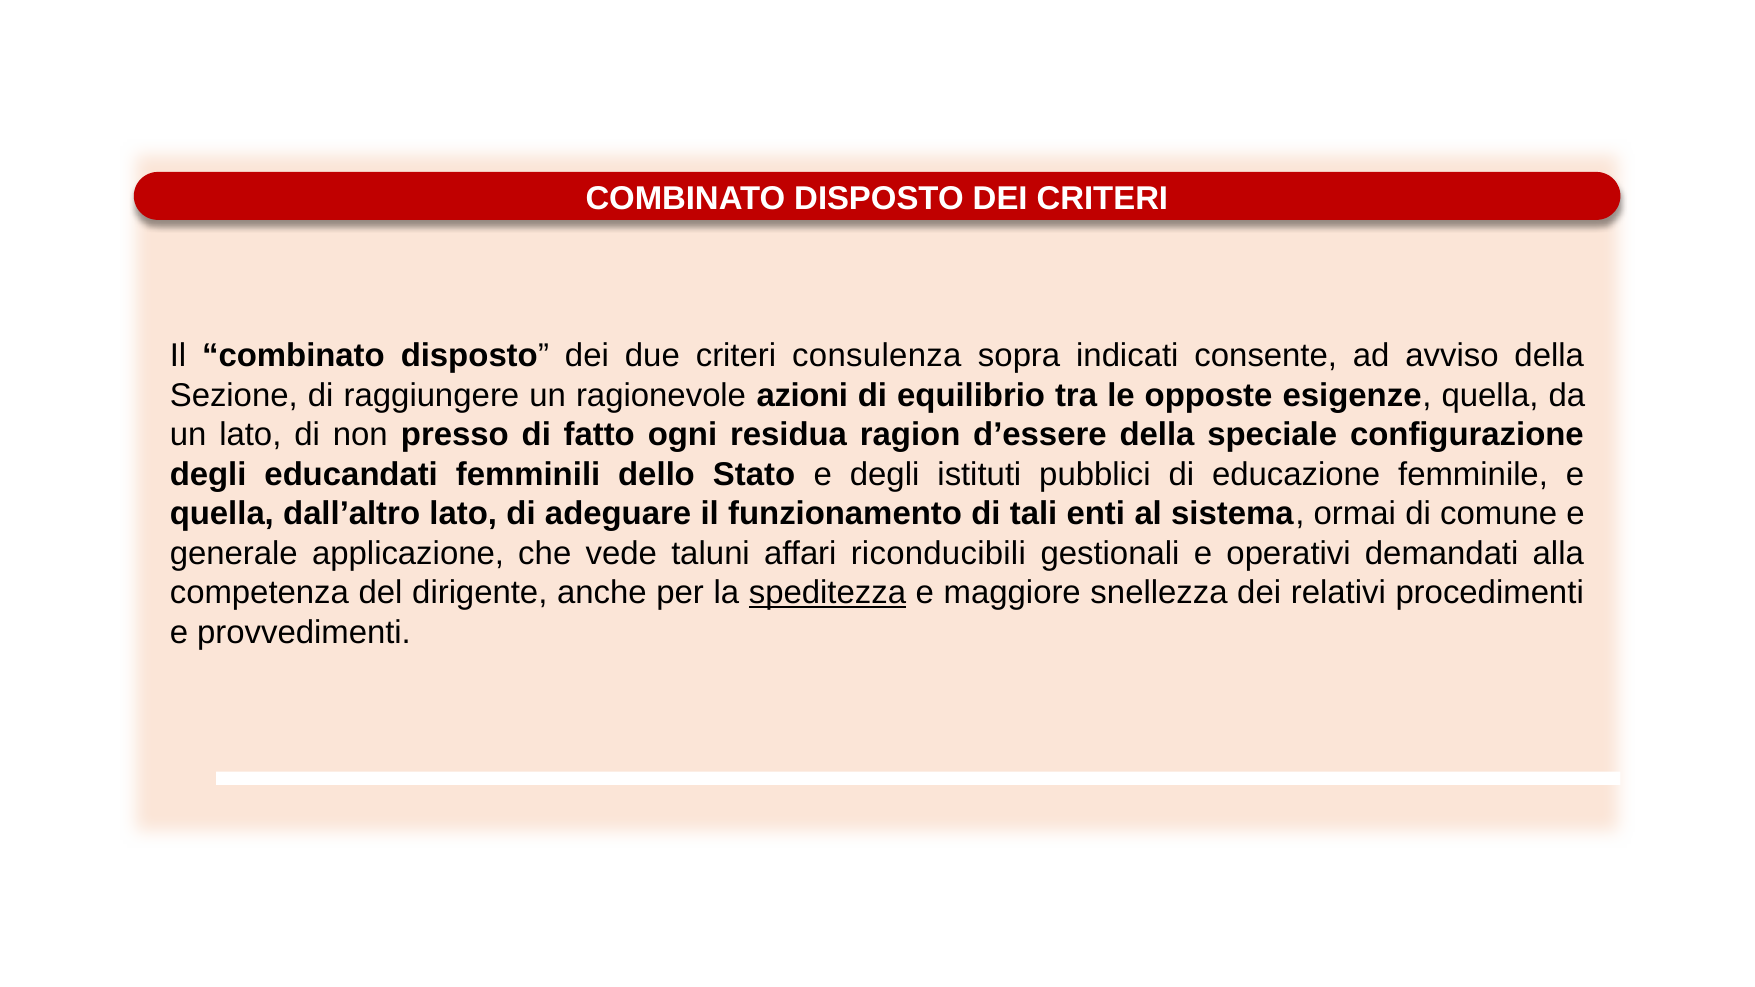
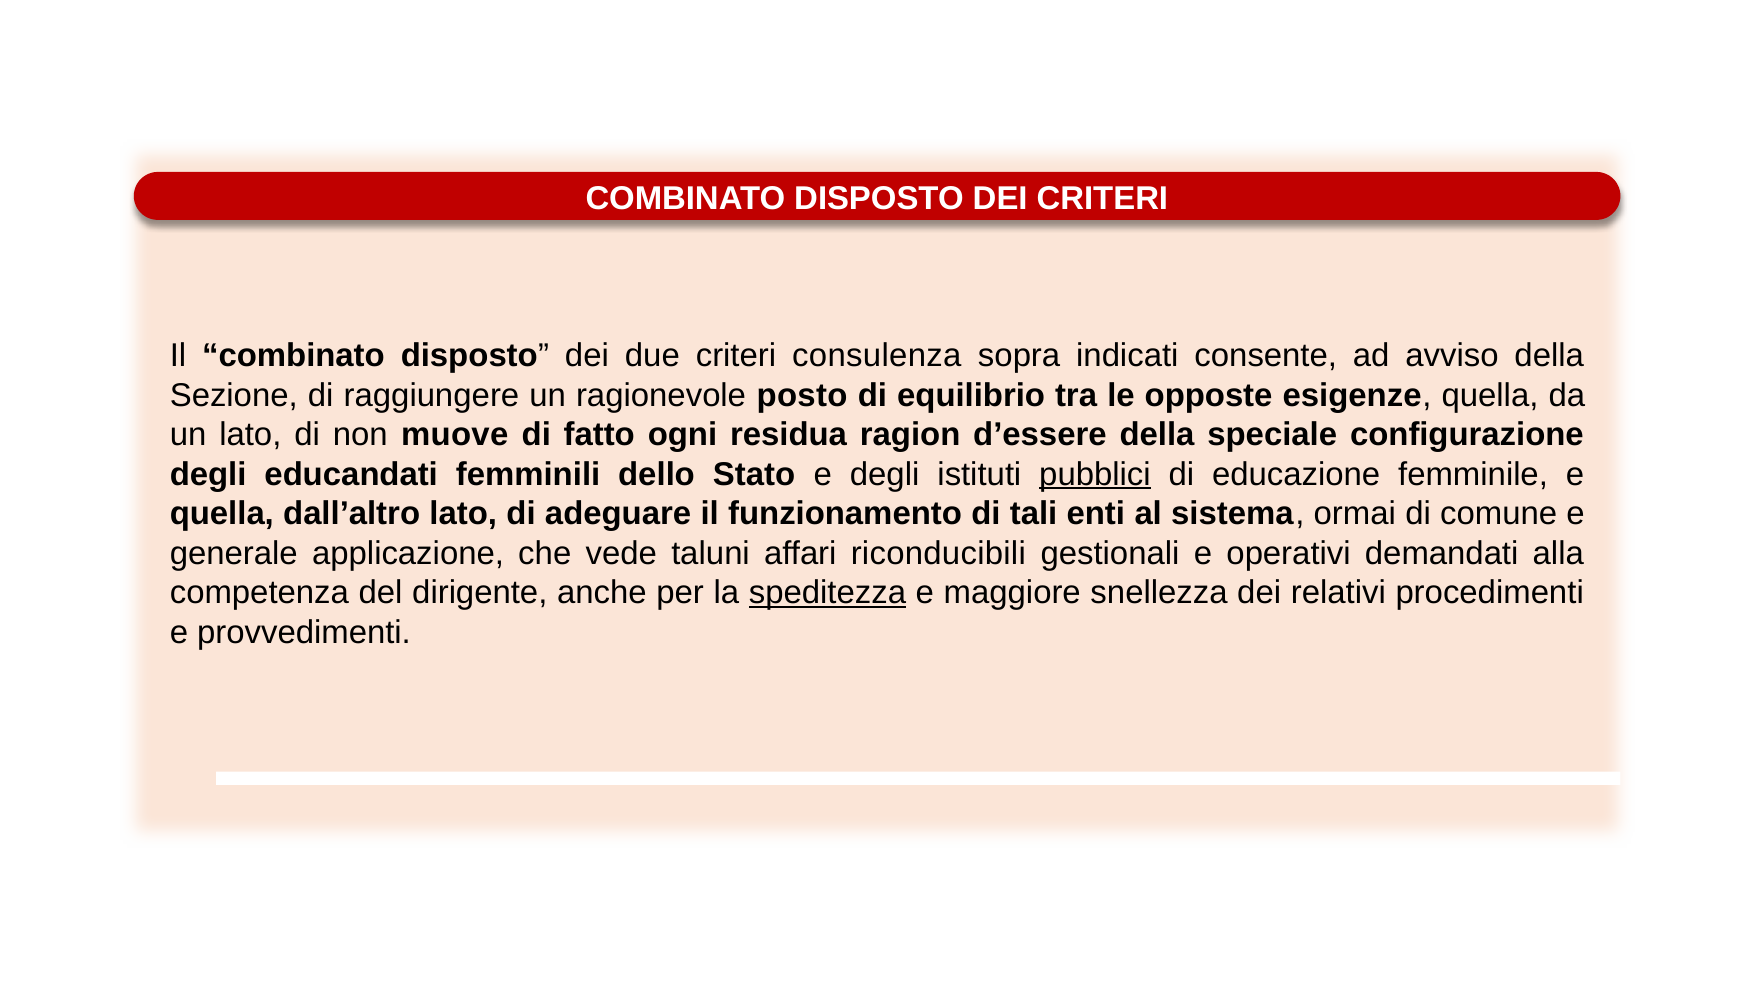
azioni: azioni -> posto
presso: presso -> muove
pubblici underline: none -> present
